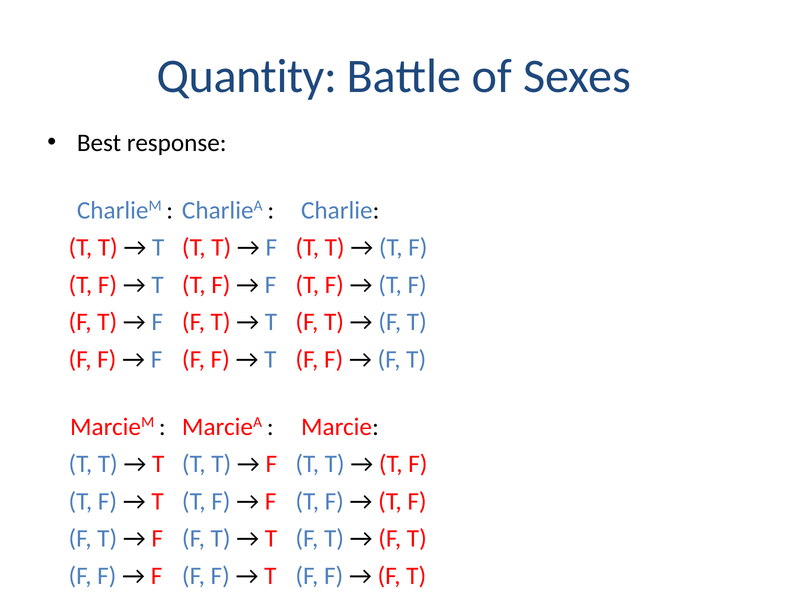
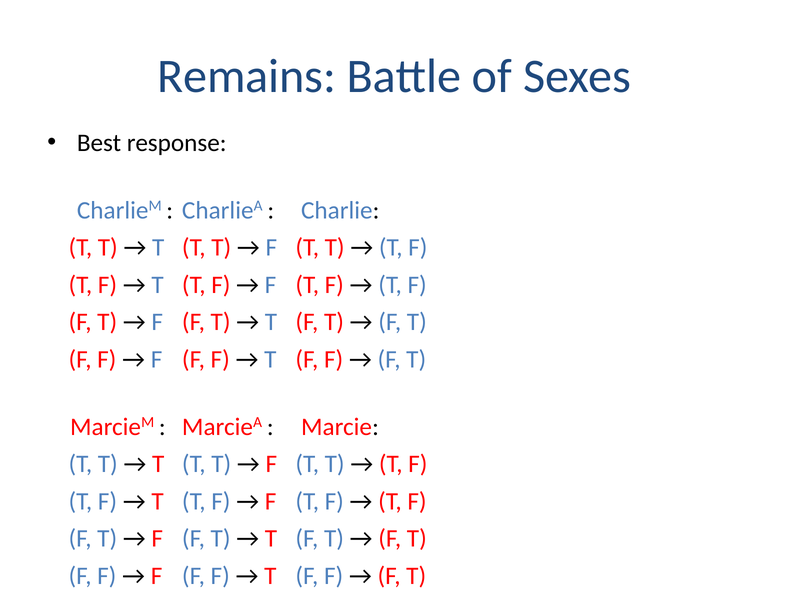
Quantity: Quantity -> Remains
